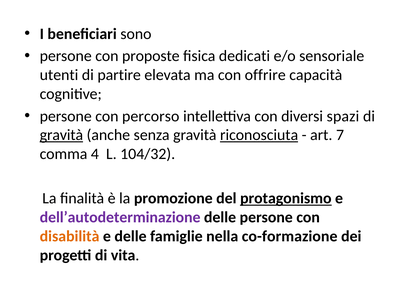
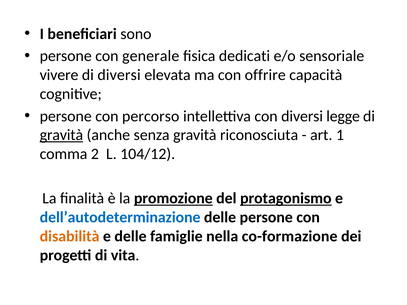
proposte: proposte -> generale
utenti: utenti -> vivere
di partire: partire -> diversi
spazi: spazi -> legge
riconosciuta underline: present -> none
7: 7 -> 1
4: 4 -> 2
104/32: 104/32 -> 104/12
promozione underline: none -> present
dell’autodeterminazione colour: purple -> blue
